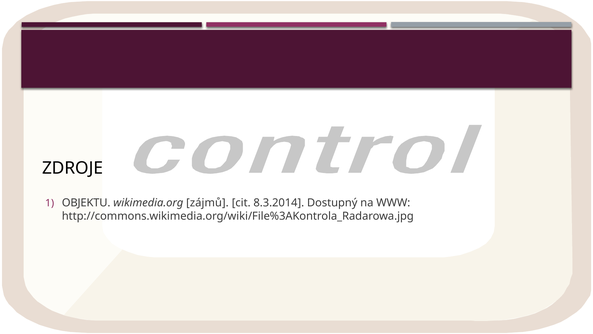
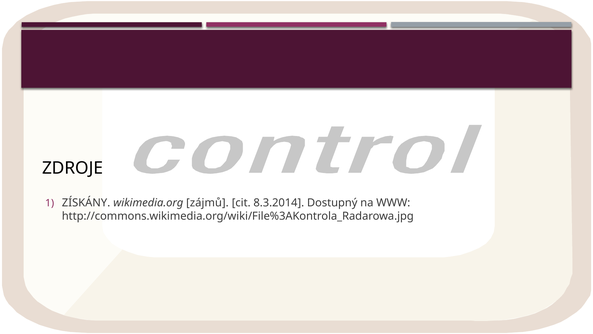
OBJEKTU: OBJEKTU -> ZÍSKÁNY
